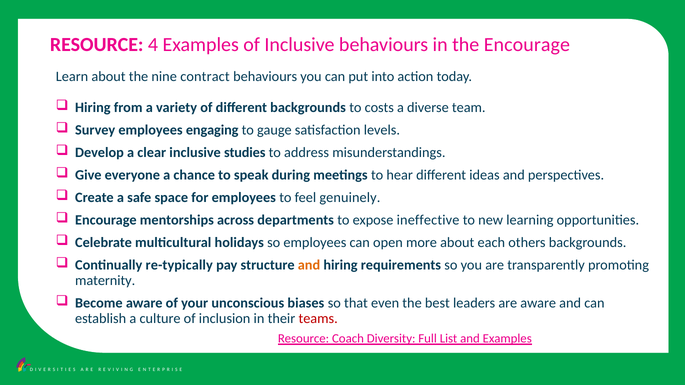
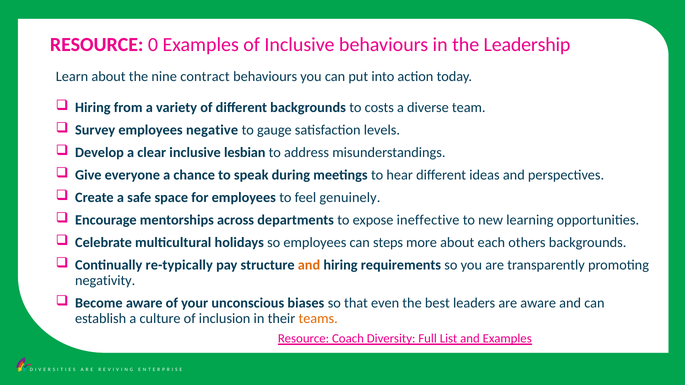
4: 4 -> 0
the Encourage: Encourage -> Leadership
engaging: engaging -> negative
studies: studies -> lesbian
open: open -> steps
maternity: maternity -> negativity
teams colour: red -> orange
